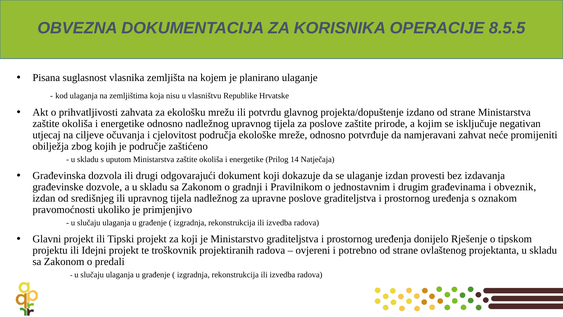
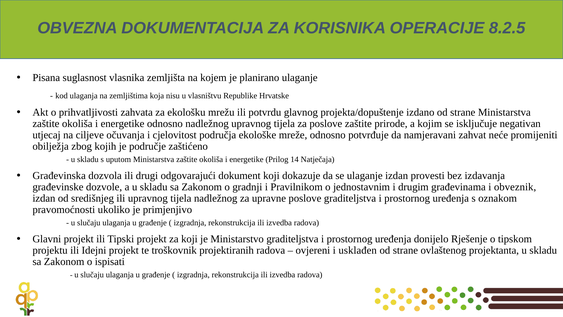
8.5.5: 8.5.5 -> 8.2.5
potrebno: potrebno -> usklađen
predali: predali -> ispisati
